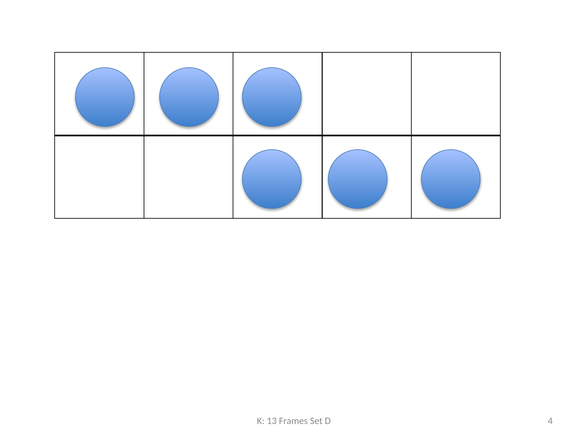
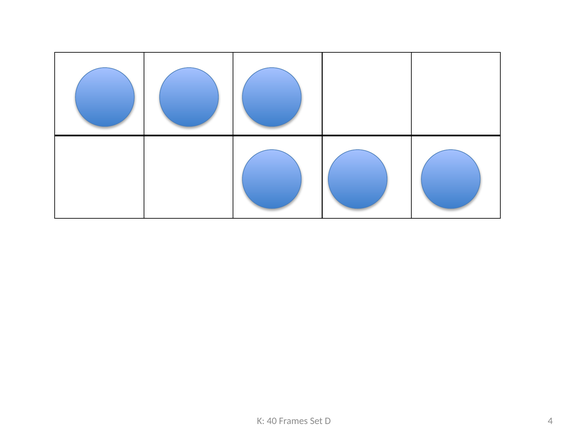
13: 13 -> 40
